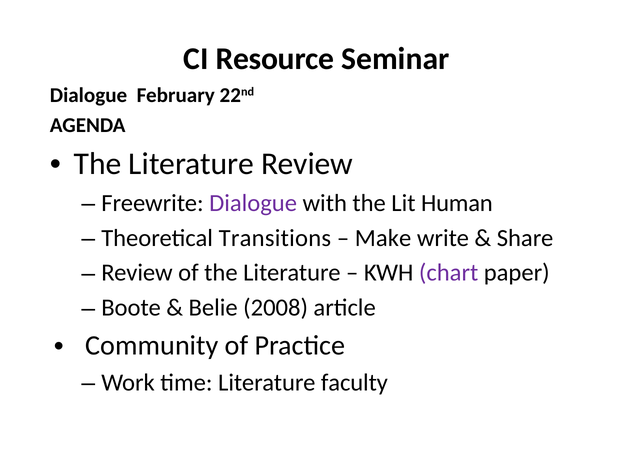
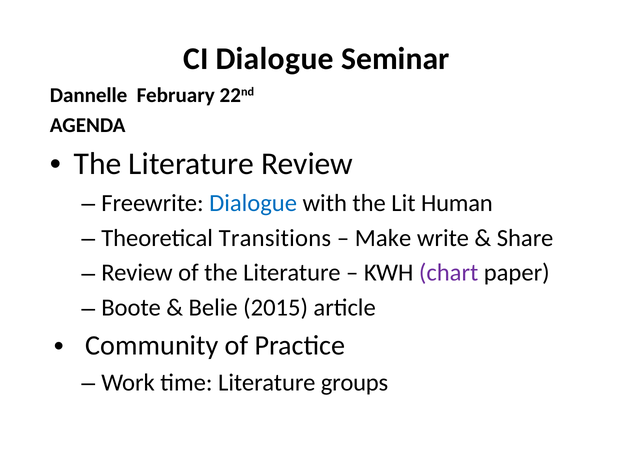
CI Resource: Resource -> Dialogue
Dialogue at (89, 95): Dialogue -> Dannelle
Dialogue at (253, 203) colour: purple -> blue
2008: 2008 -> 2015
faculty: faculty -> groups
